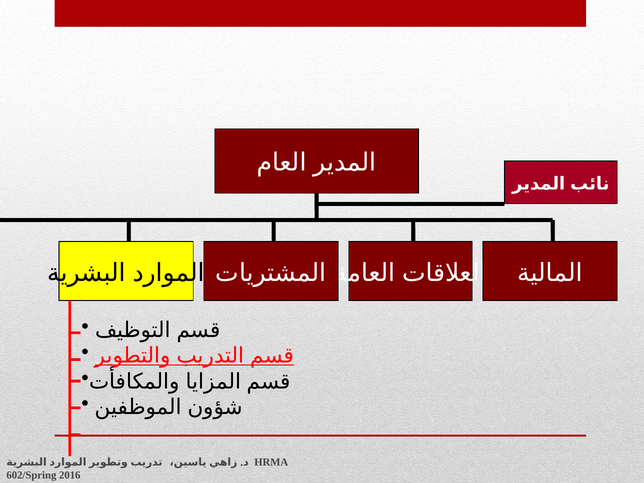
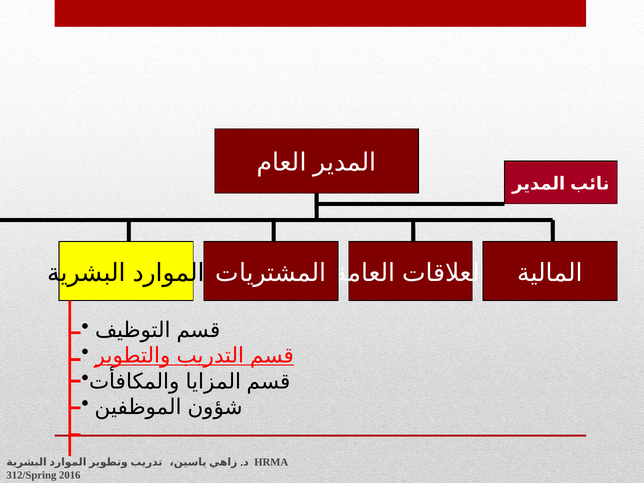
602/Spring: 602/Spring -> 312/Spring
